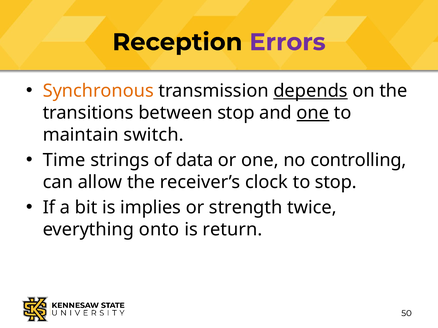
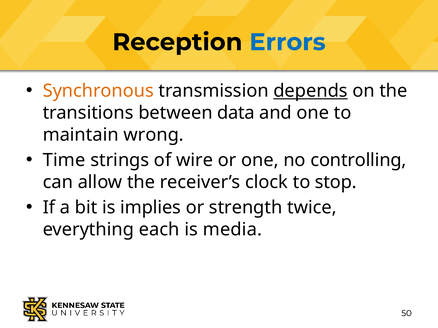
Errors colour: purple -> blue
between stop: stop -> data
one at (313, 113) underline: present -> none
switch: switch -> wrong
data: data -> wire
onto: onto -> each
return: return -> media
